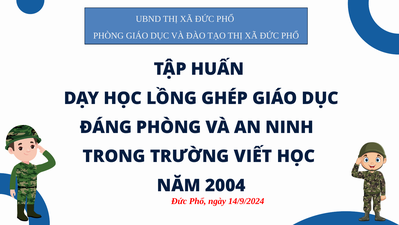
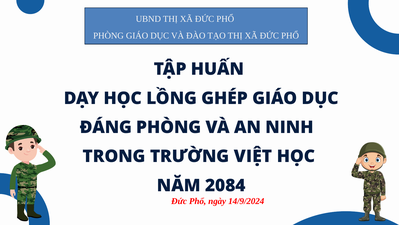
VIẾT: VIẾT -> VIỆT
2004: 2004 -> 2084
